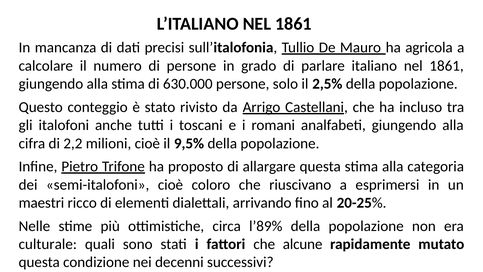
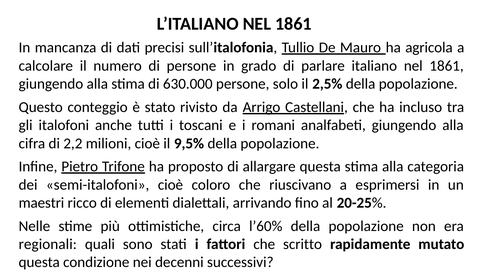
l’89%: l’89% -> l’60%
culturale: culturale -> regionali
alcune: alcune -> scritto
